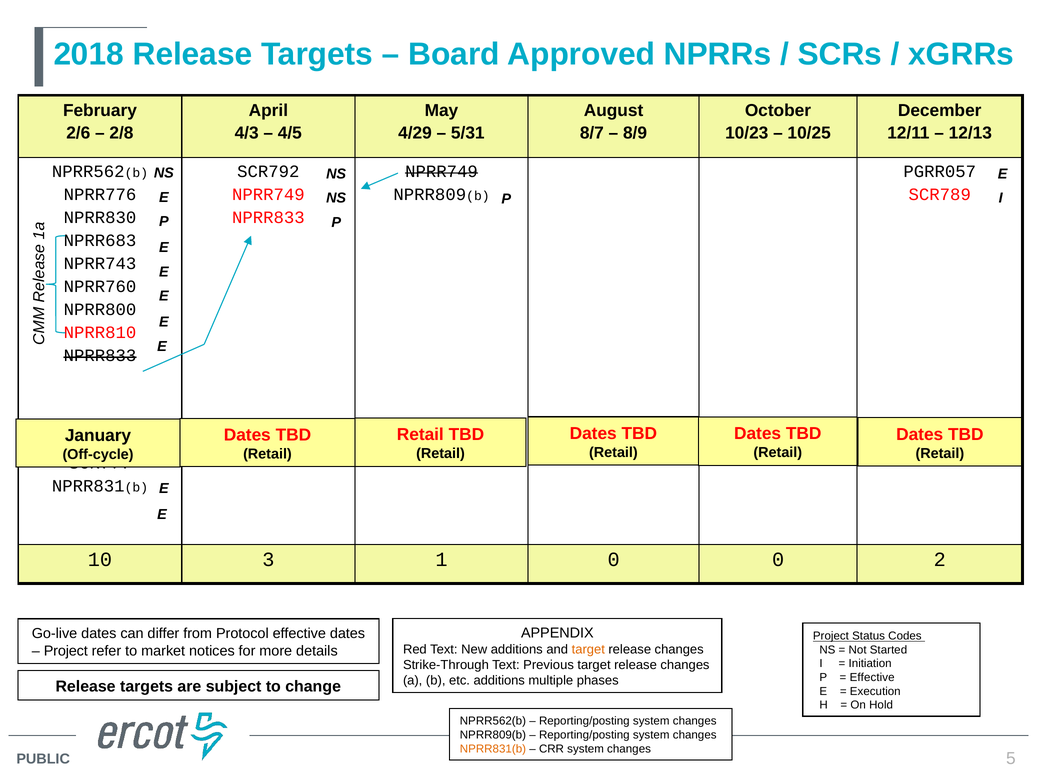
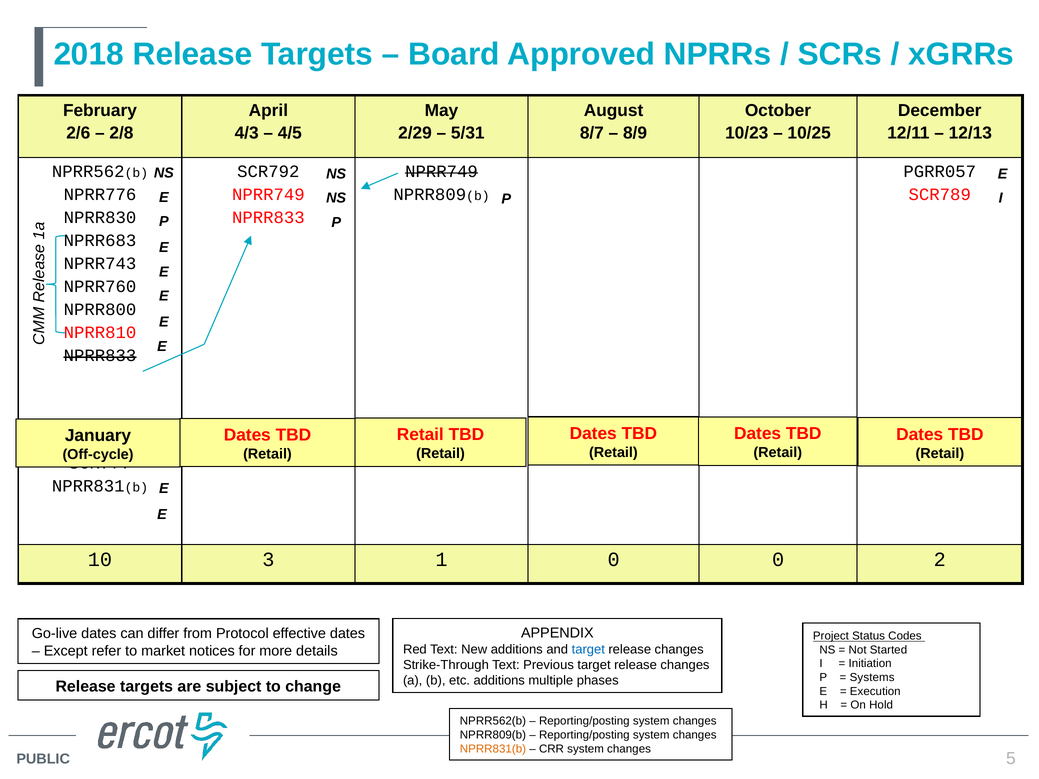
4/29: 4/29 -> 2/29
target at (588, 650) colour: orange -> blue
Project at (66, 651): Project -> Except
Effective at (872, 678): Effective -> Systems
